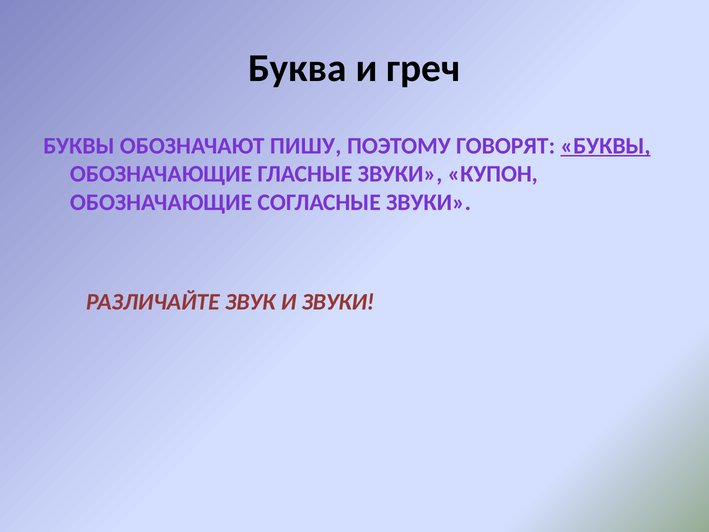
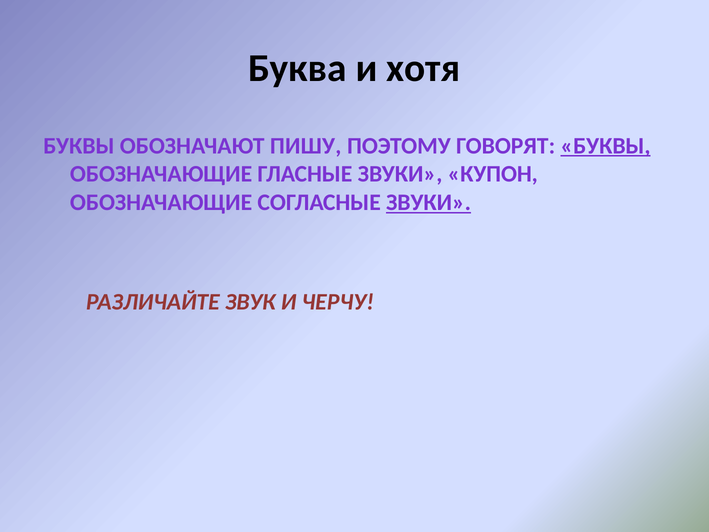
греч: греч -> хотя
ЗВУКИ at (429, 202) underline: none -> present
И ЗВУКИ: ЗВУКИ -> ЧЕРЧУ
